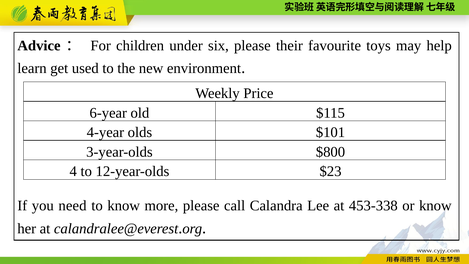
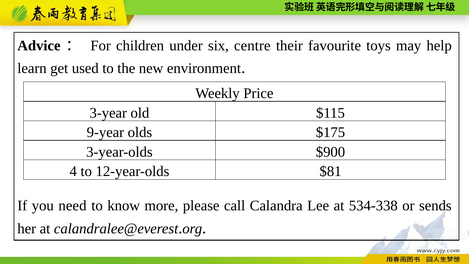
six please: please -> centre
6-year: 6-year -> 3-year
4-year: 4-year -> 9-year
$101: $101 -> $175
$800: $800 -> $900
$23: $23 -> $81
453-338: 453-338 -> 534-338
or know: know -> sends
